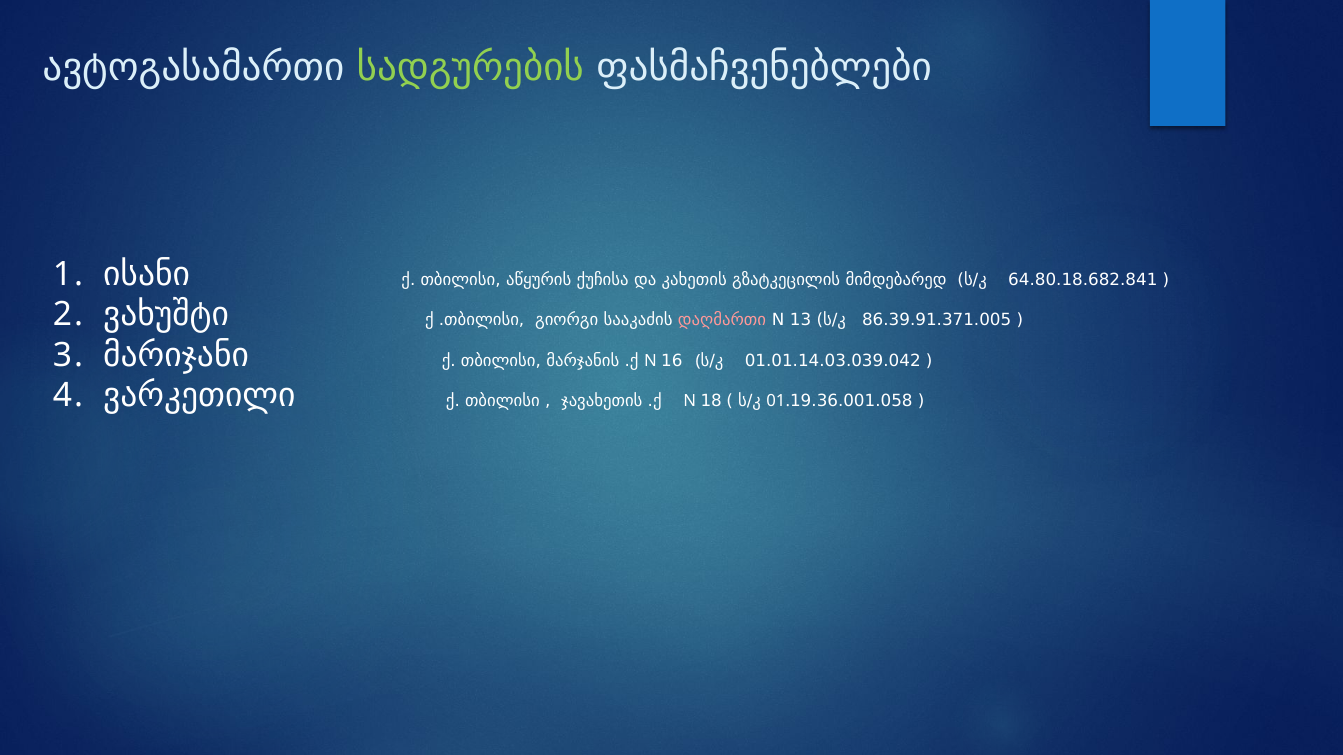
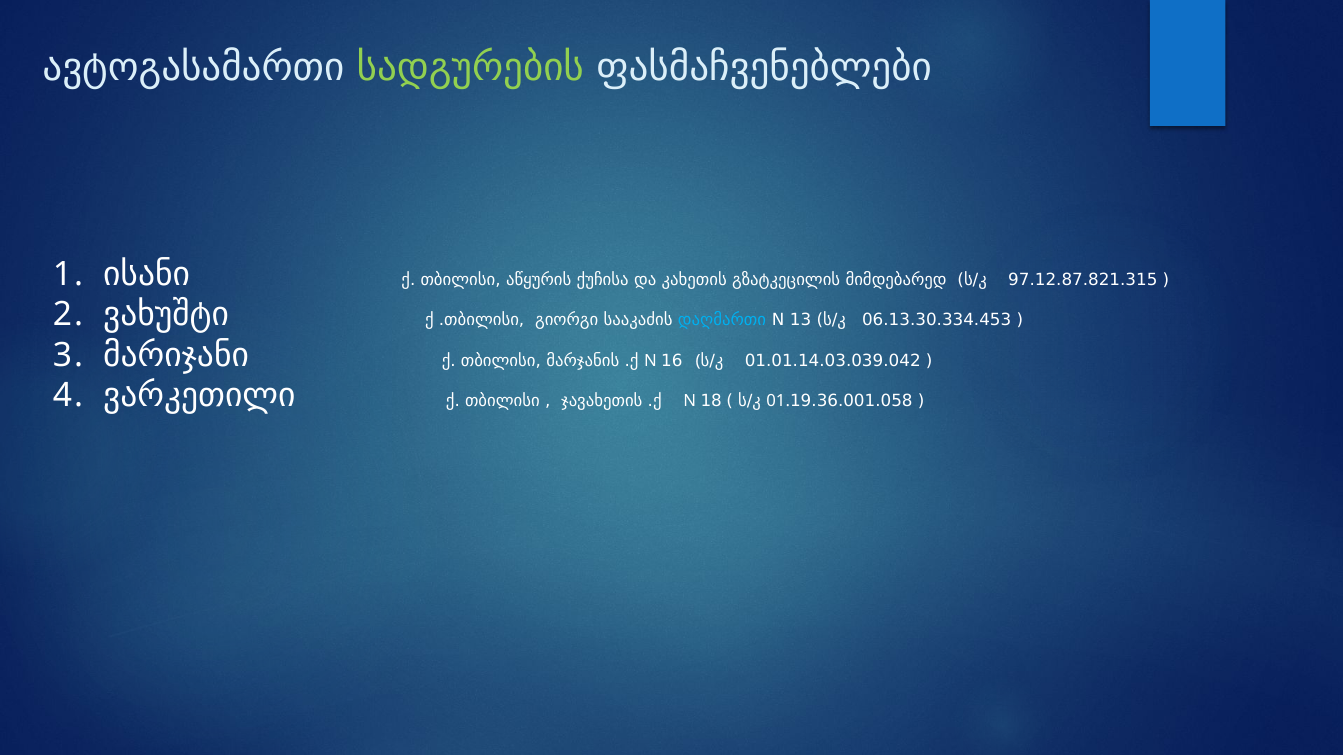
64.80.18.682.841: 64.80.18.682.841 -> 97.12.87.821.315
დაღმართი colour: pink -> light blue
86.39.91.371.005: 86.39.91.371.005 -> 06.13.30.334.453
